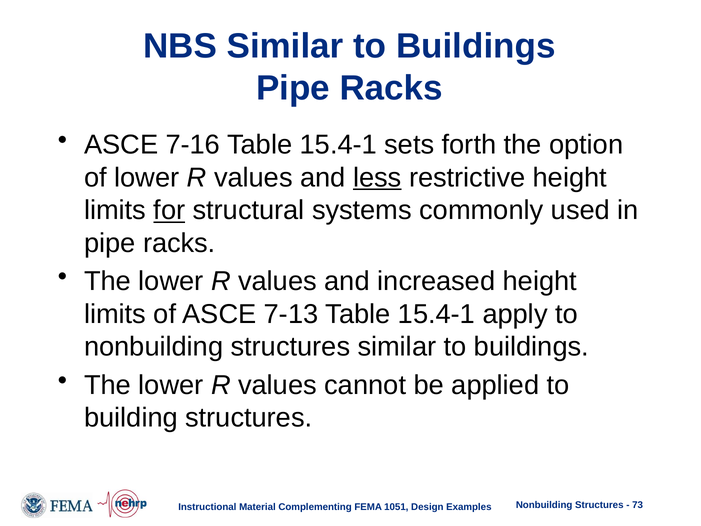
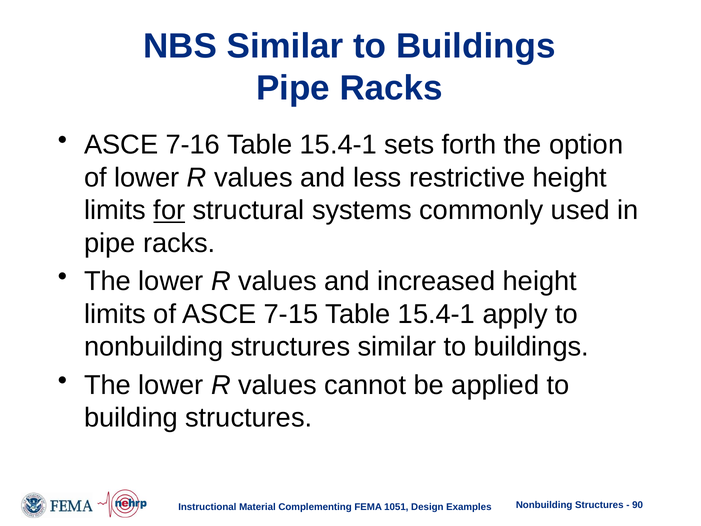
less underline: present -> none
7-13: 7-13 -> 7-15
73: 73 -> 90
